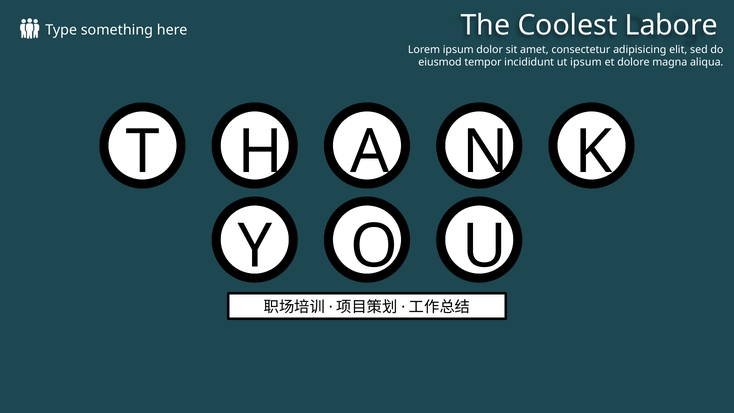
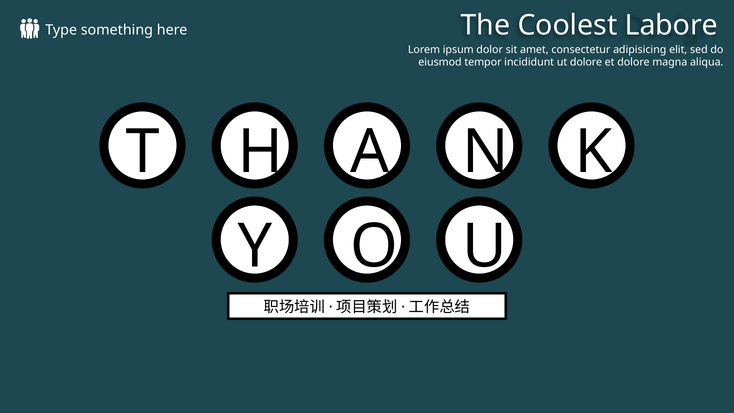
ut ipsum: ipsum -> dolore
